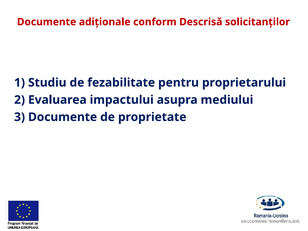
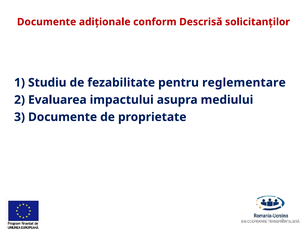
proprietarului: proprietarului -> reglementare
